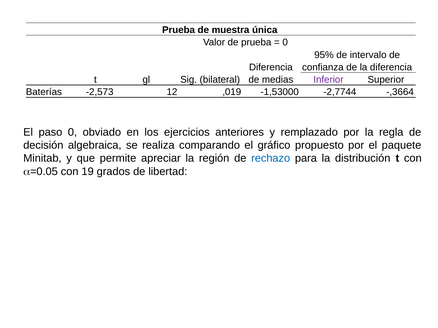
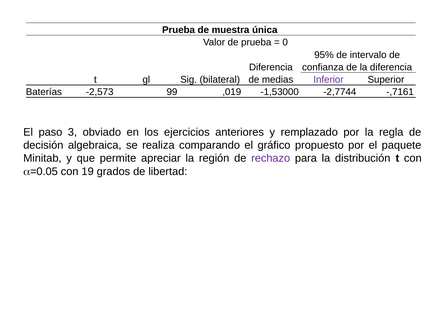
12: 12 -> 99
-,3664: -,3664 -> -,7161
paso 0: 0 -> 3
rechazo colour: blue -> purple
